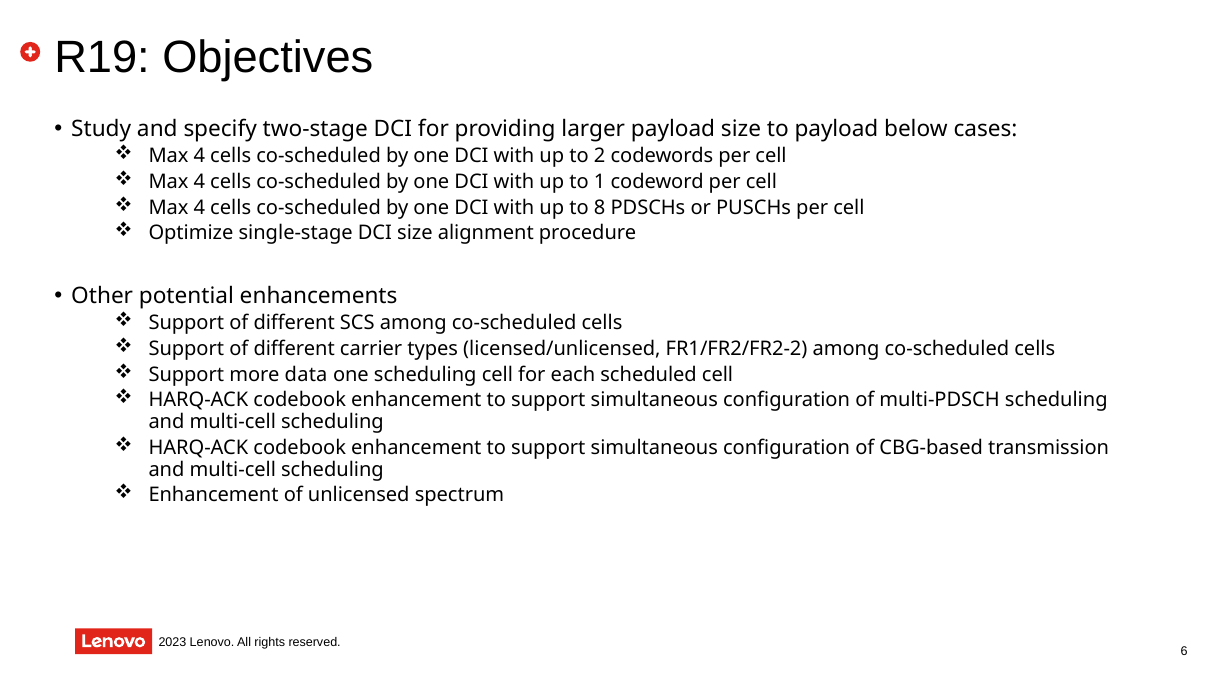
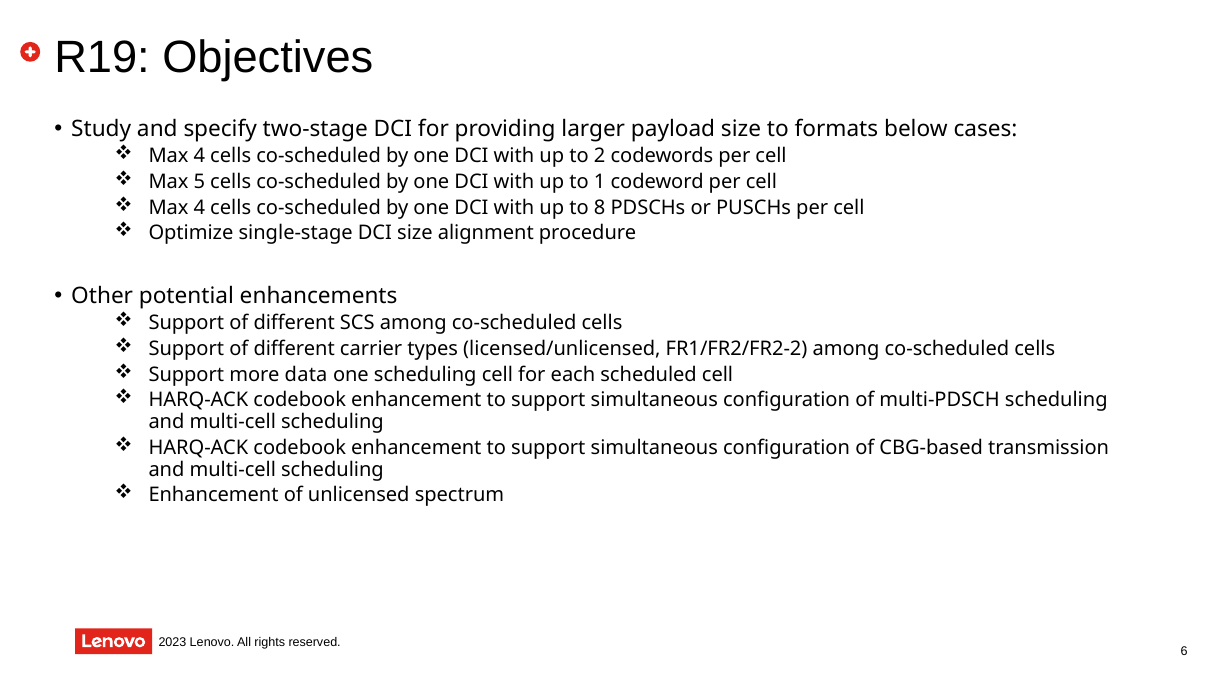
to payload: payload -> formats
4 at (199, 182): 4 -> 5
